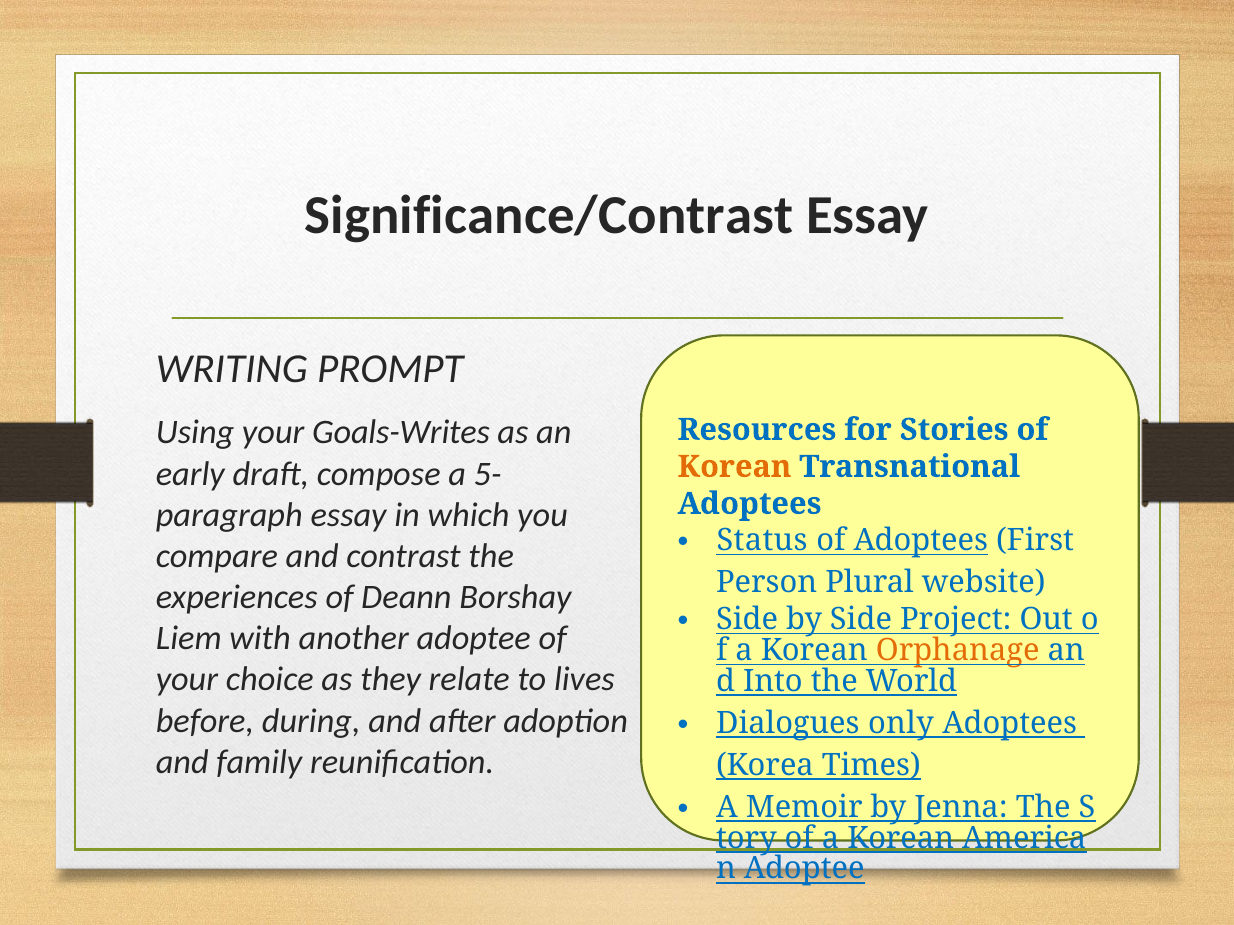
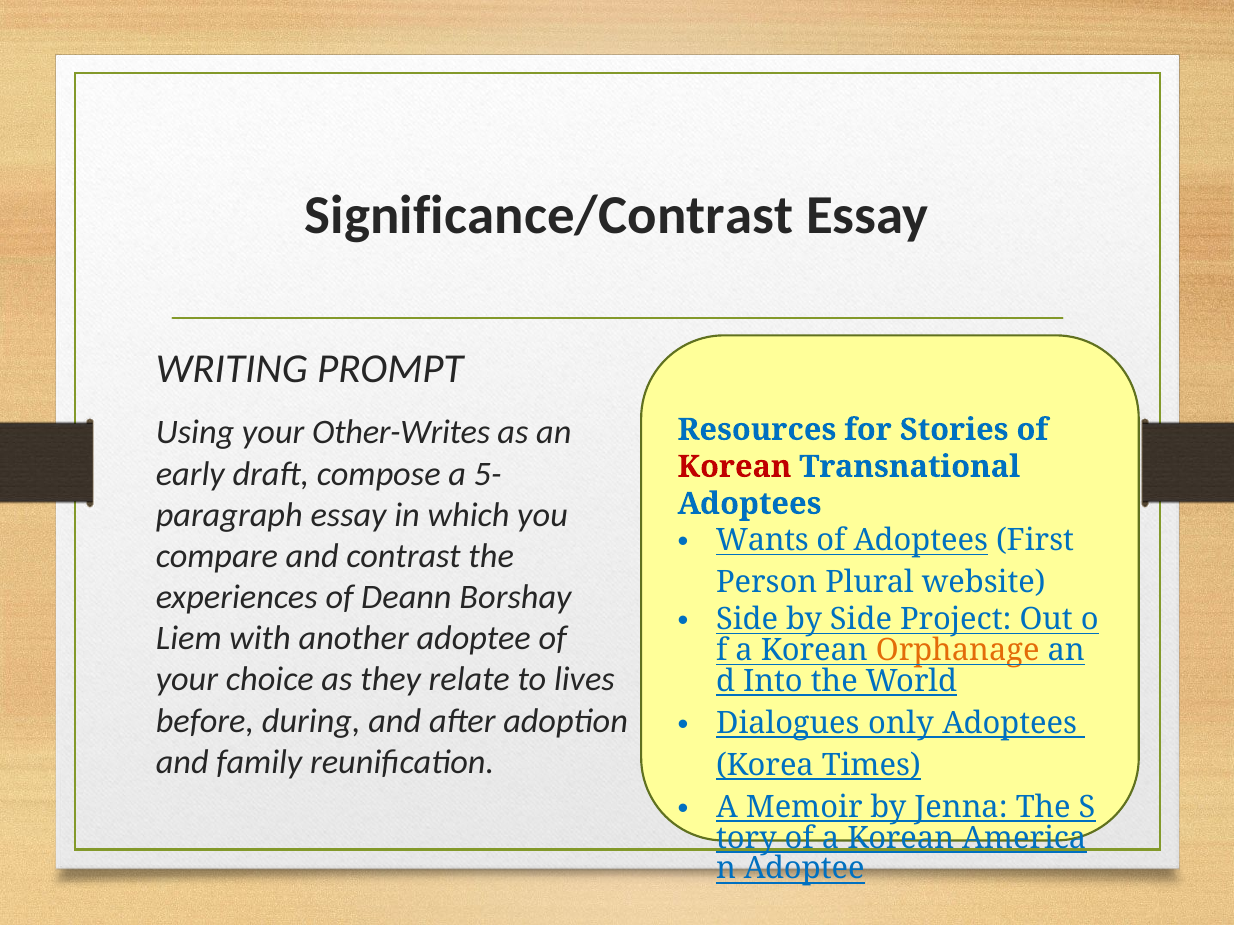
Goals-Writes: Goals-Writes -> Other-Writes
Korean at (735, 467) colour: orange -> red
Status: Status -> Wants
